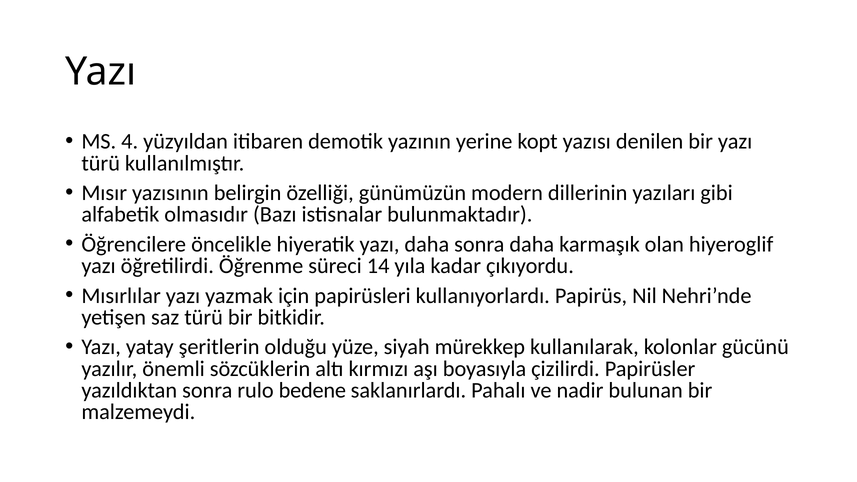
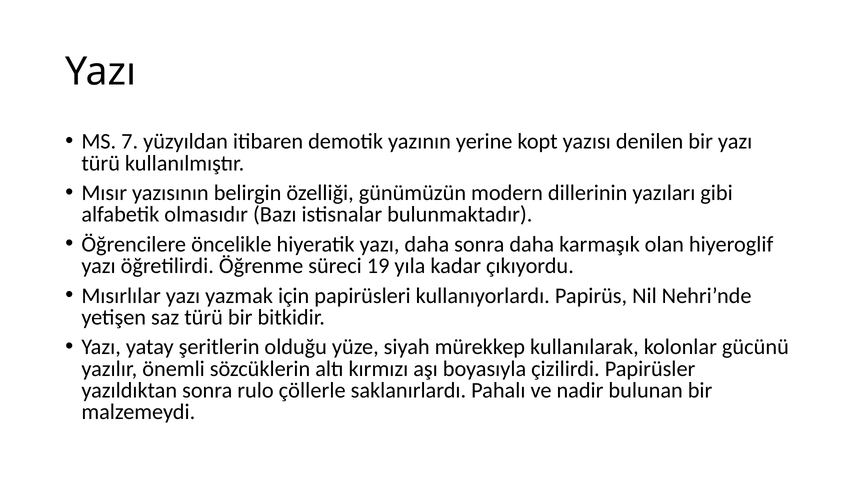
4: 4 -> 7
14: 14 -> 19
bedene: bedene -> çöllerle
